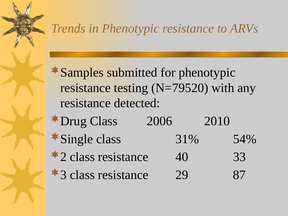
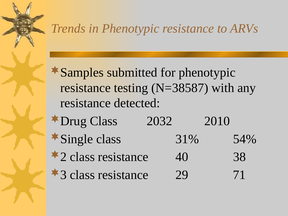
N=79520: N=79520 -> N=38587
2006: 2006 -> 2032
33: 33 -> 38
87: 87 -> 71
